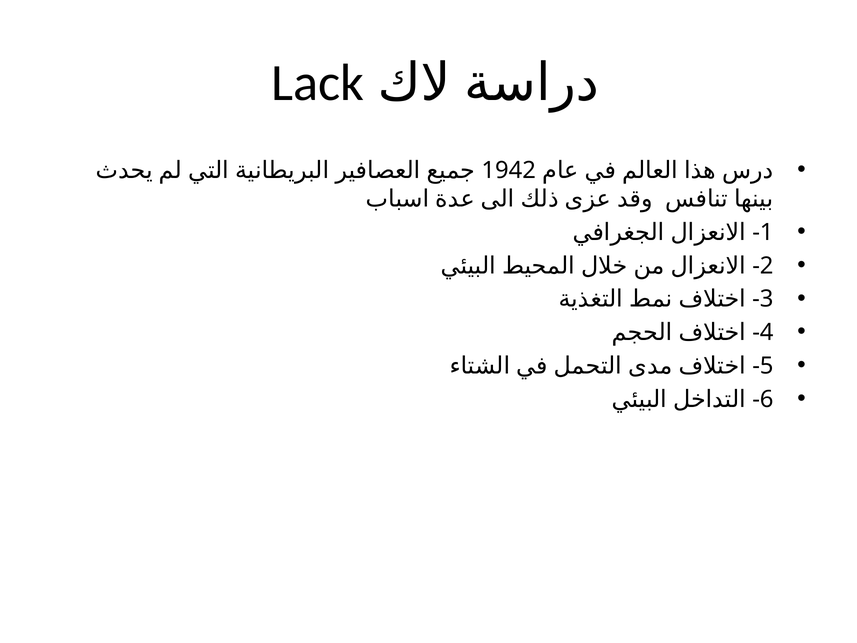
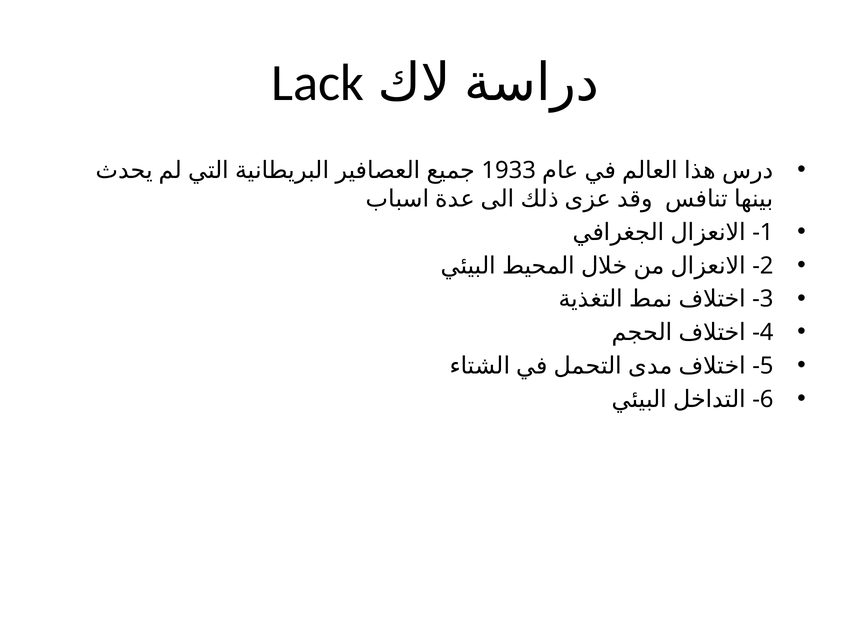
1942: 1942 -> 1933
